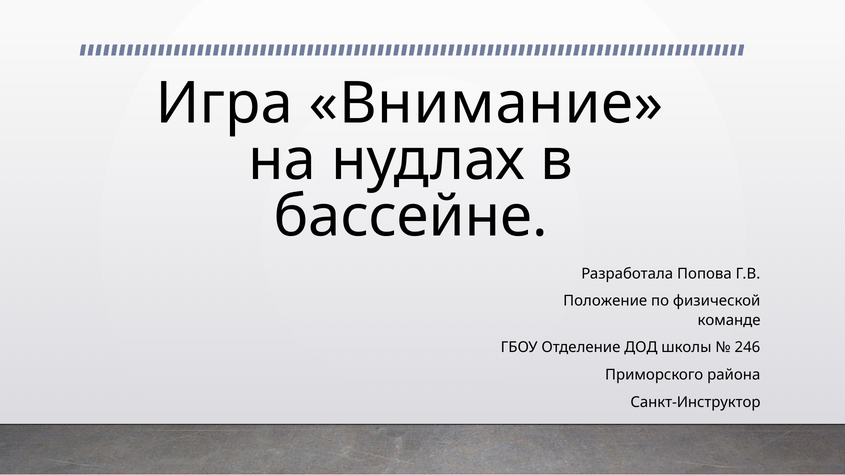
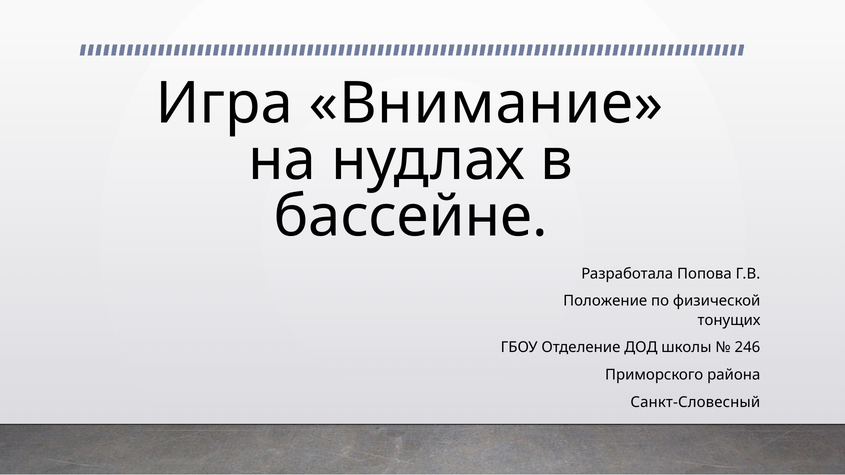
команде: команде -> тонущих
Санкт-Инструктор: Санкт-Инструктор -> Санкт-Словесный
